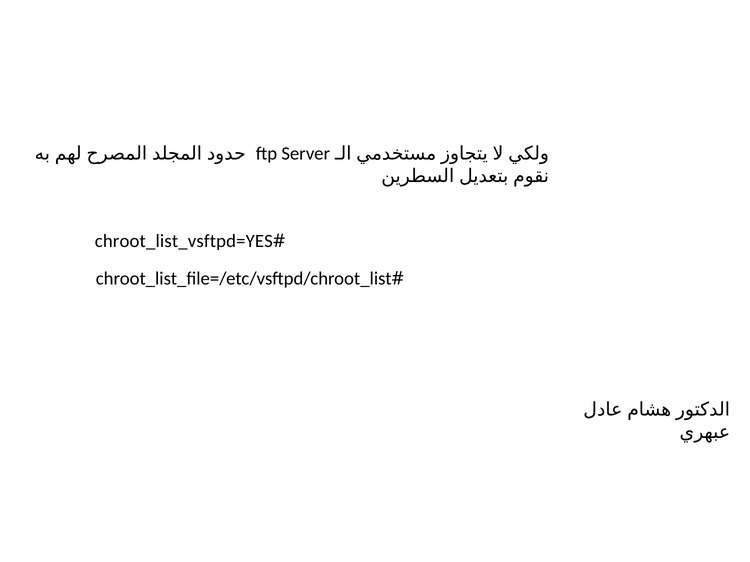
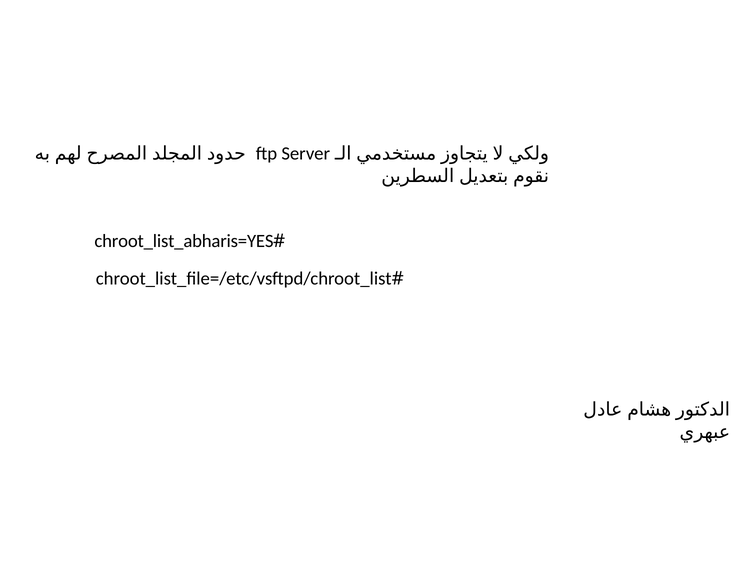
chroot_list_vsftpd=YES: chroot_list_vsftpd=YES -> chroot_list_abharis=YES
